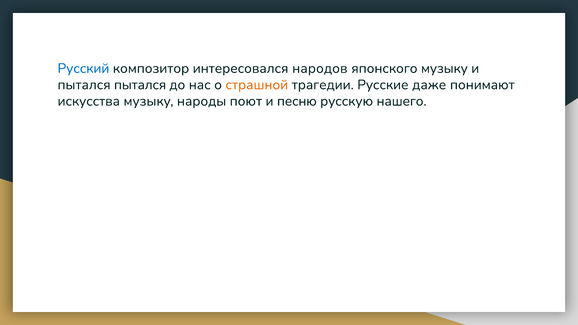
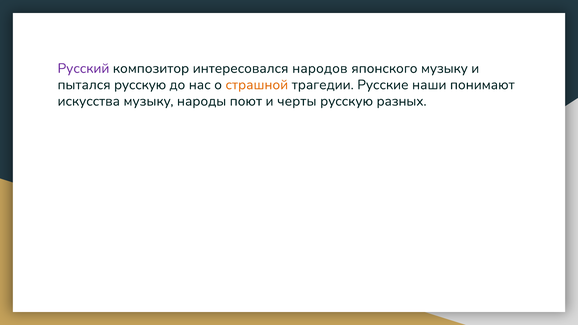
Русский colour: blue -> purple
пытался пытался: пытался -> русскую
даже: даже -> наши
песню: песню -> черты
нашего: нашего -> разных
